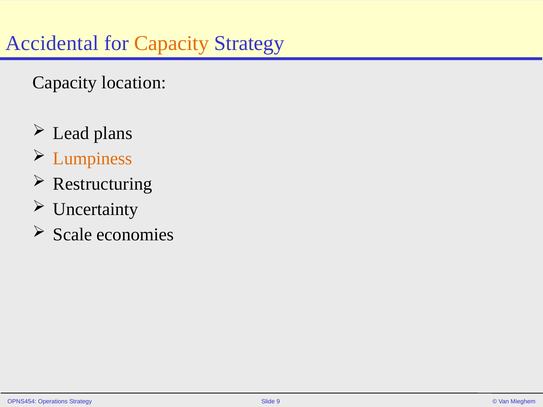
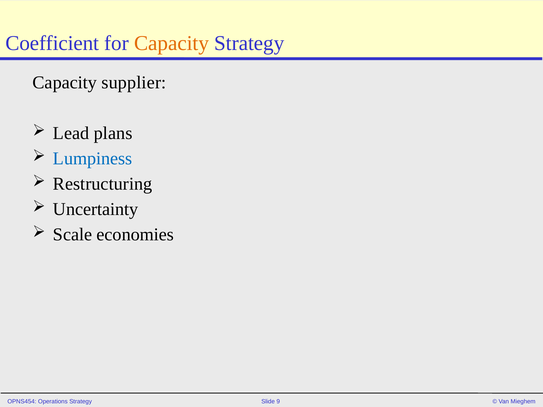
Accidental: Accidental -> Coefficient
location: location -> supplier
Lumpiness colour: orange -> blue
